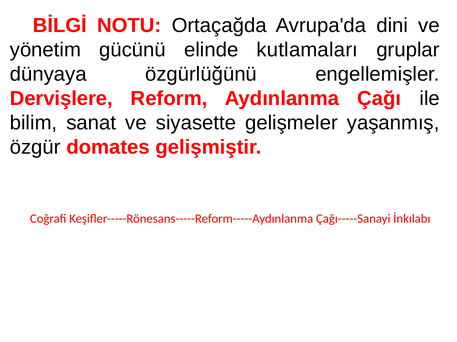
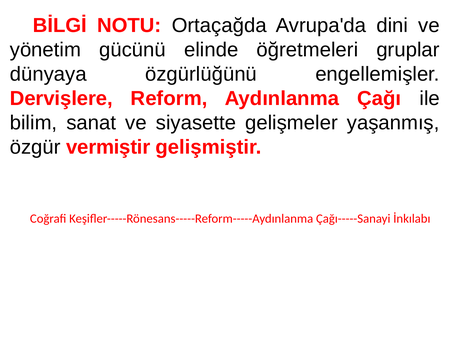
kutlamaları: kutlamaları -> öğretmeleri
domates: domates -> vermiştir
